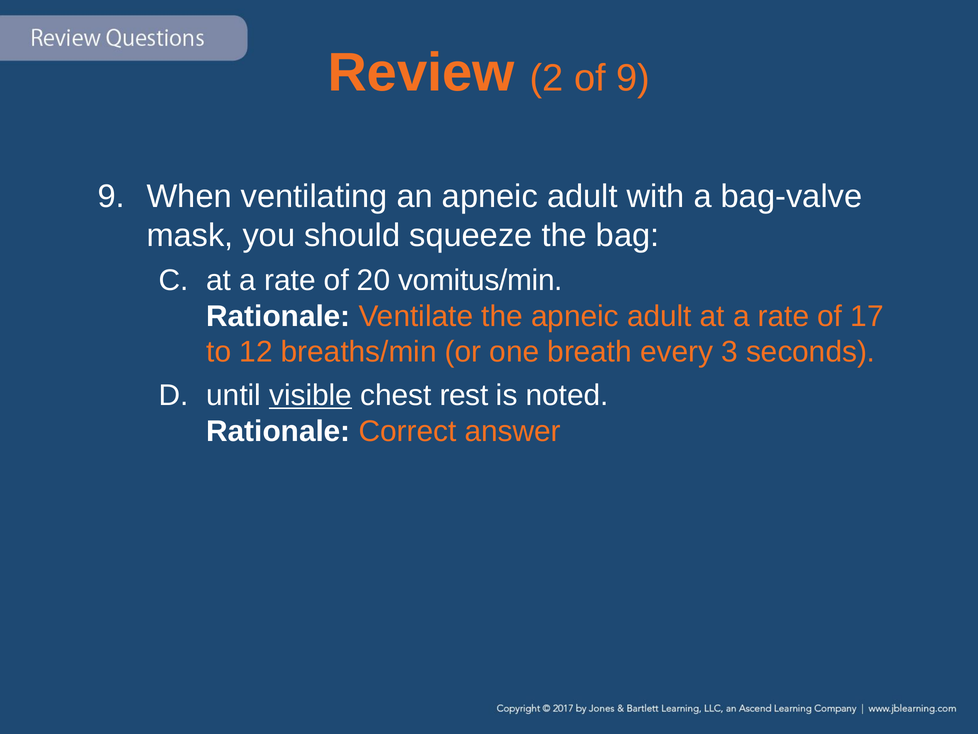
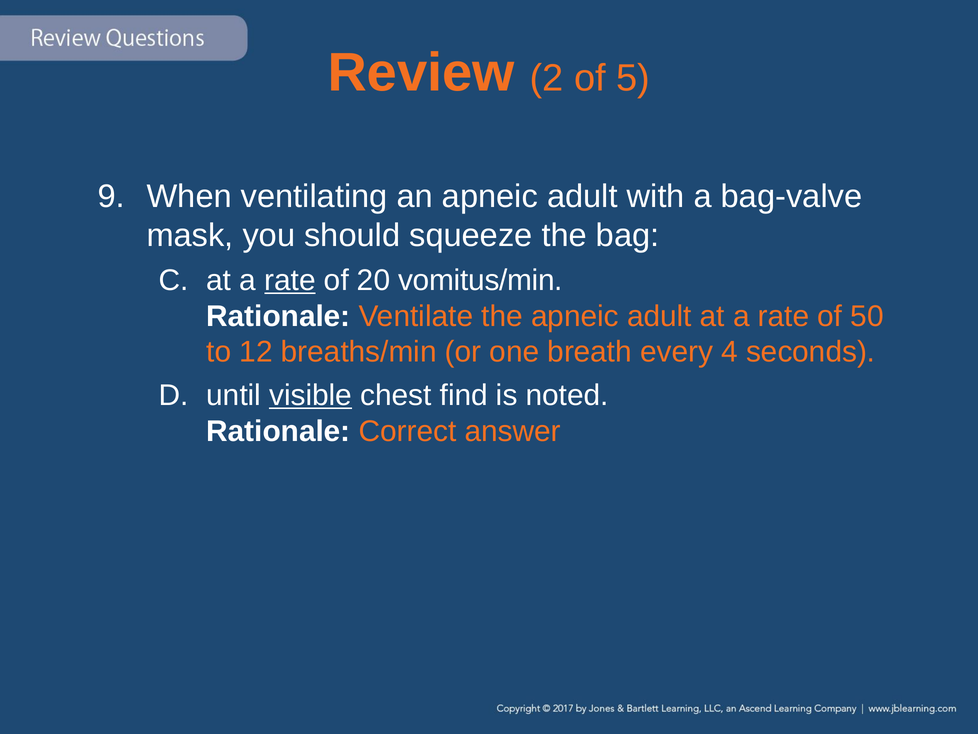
of 9: 9 -> 5
rate at (290, 280) underline: none -> present
17: 17 -> 50
3: 3 -> 4
rest: rest -> find
